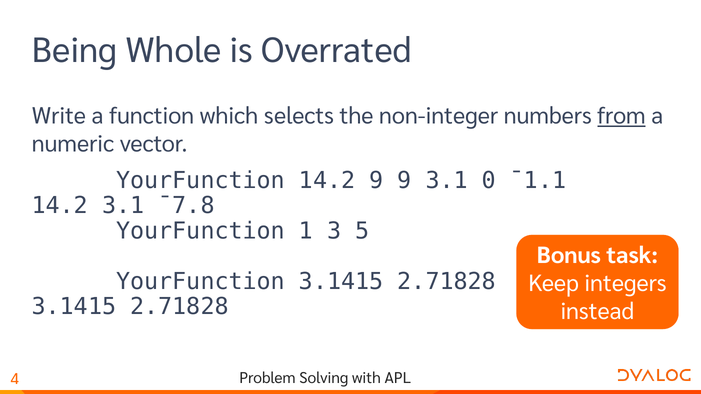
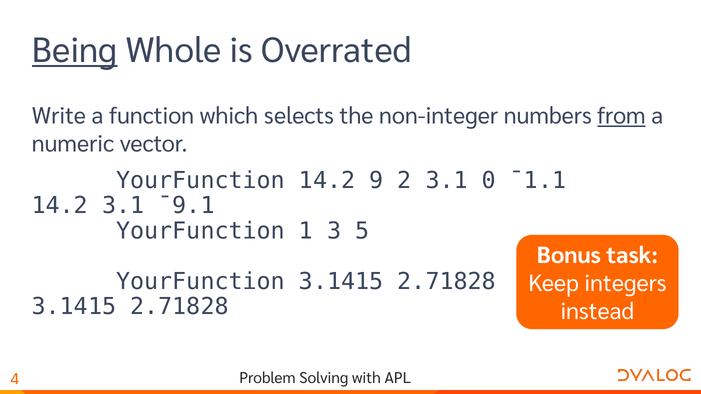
Being underline: none -> present
9 9: 9 -> 2
¯7.8: ¯7.8 -> ¯9.1
